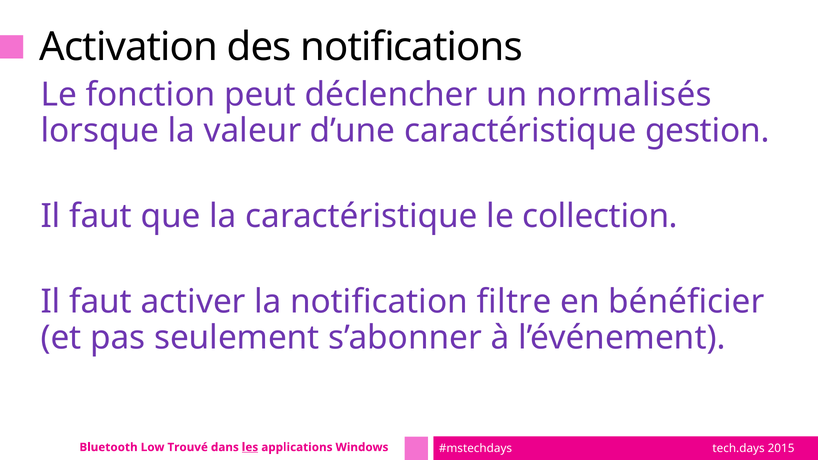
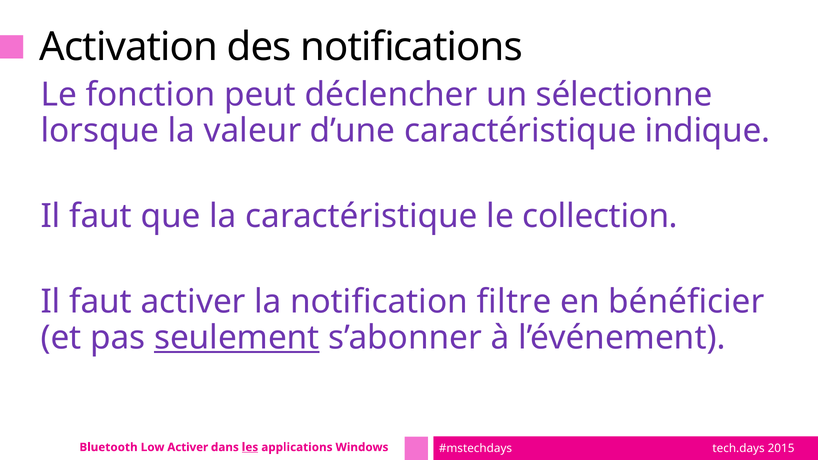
normalisés: normalisés -> sélectionne
gestion: gestion -> indique
seulement underline: none -> present
Low Trouvé: Trouvé -> Activer
